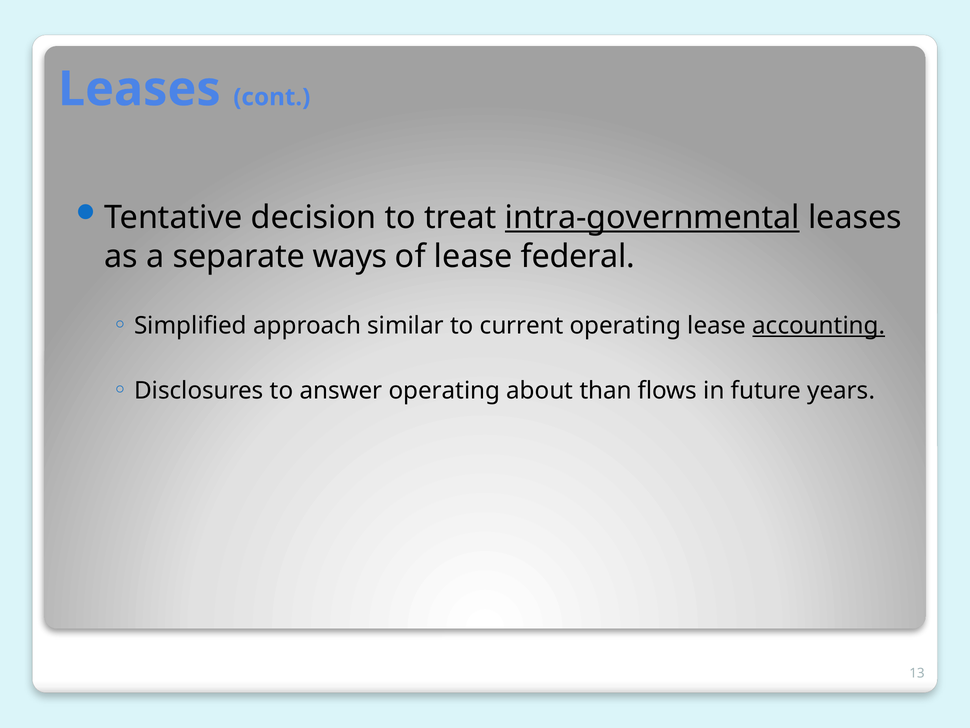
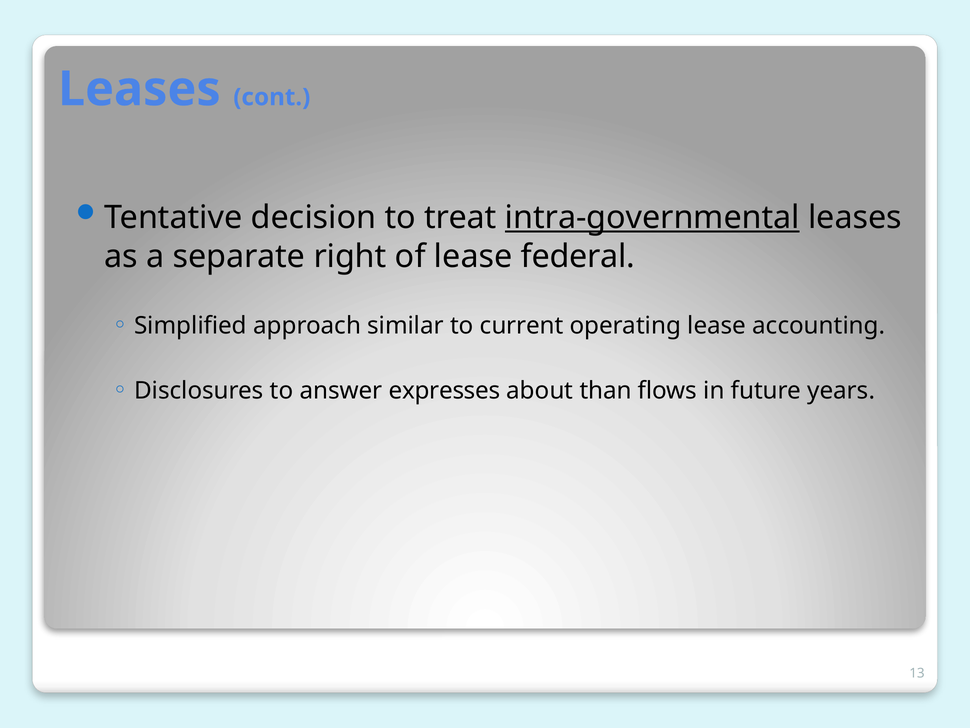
ways: ways -> right
accounting underline: present -> none
answer operating: operating -> expresses
